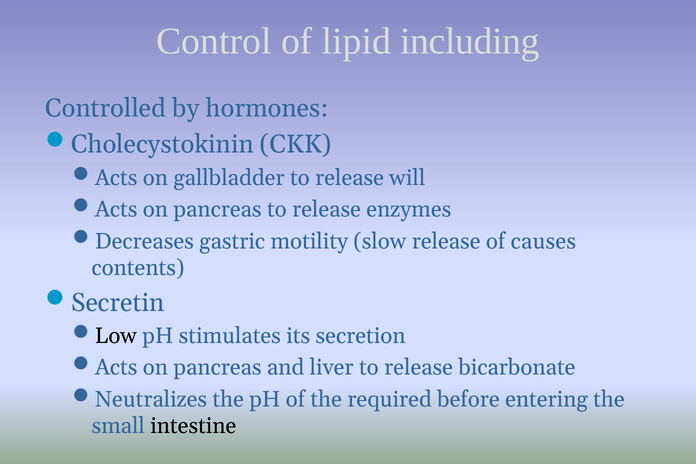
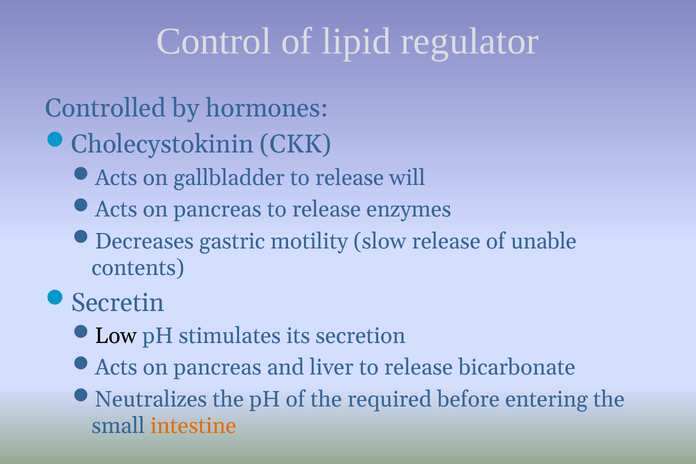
including: including -> regulator
causes: causes -> unable
intestine colour: black -> orange
